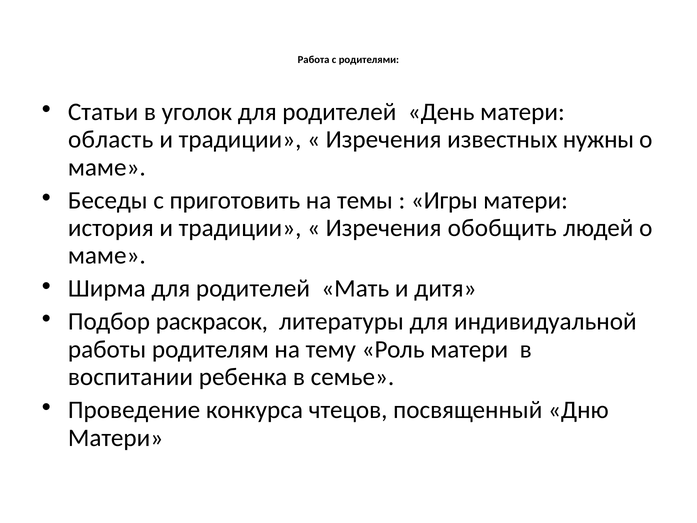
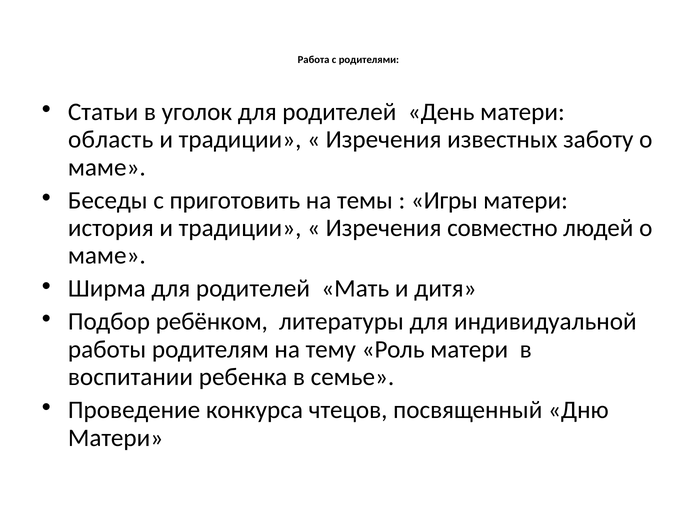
нужны: нужны -> заботу
обобщить: обобщить -> совместно
раскрасок: раскрасок -> ребёнком
